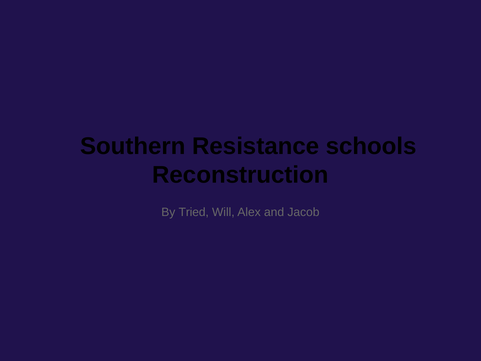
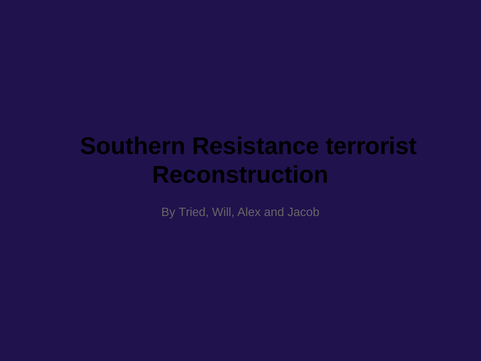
schools: schools -> terrorist
